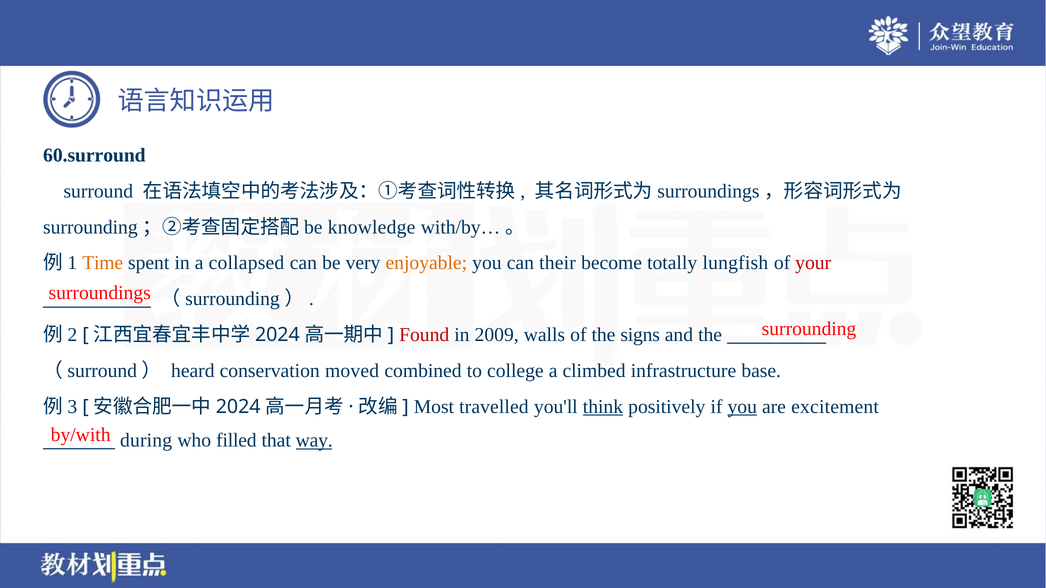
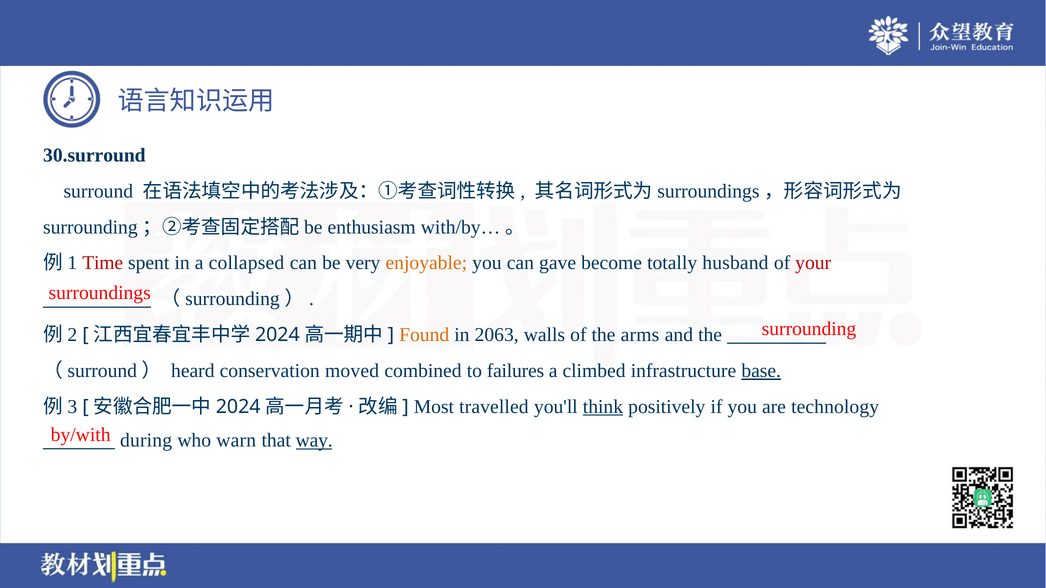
60.surround: 60.surround -> 30.surround
knowledge: knowledge -> enthusiasm
Time colour: orange -> red
their: their -> gave
lungfish: lungfish -> husband
Found colour: red -> orange
2009: 2009 -> 2063
signs: signs -> arms
college: college -> failures
base underline: none -> present
you at (742, 407) underline: present -> none
excitement: excitement -> technology
filled: filled -> warn
